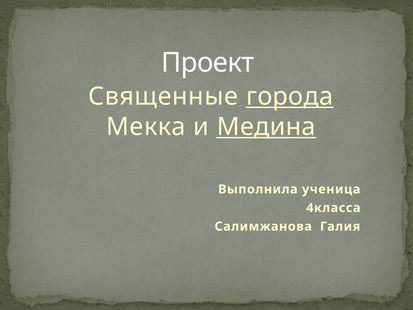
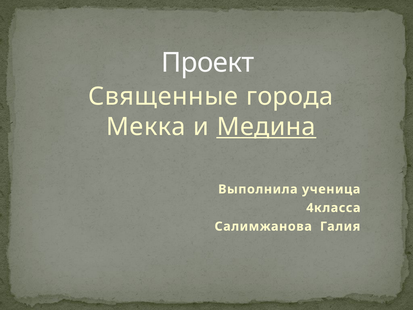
города underline: present -> none
